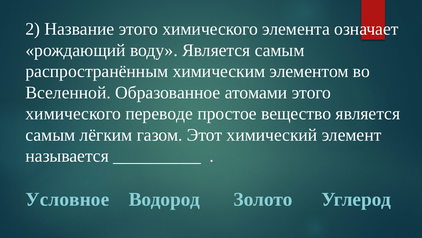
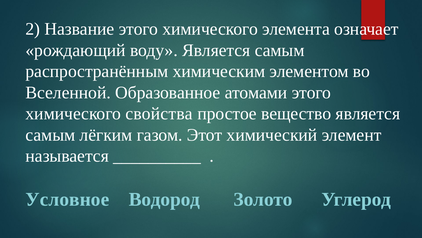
переводе: переводе -> свойства
